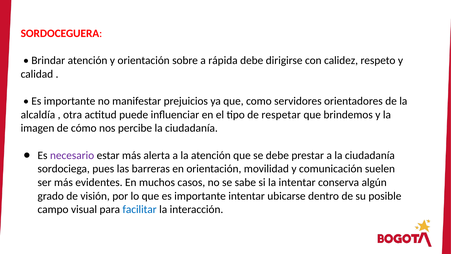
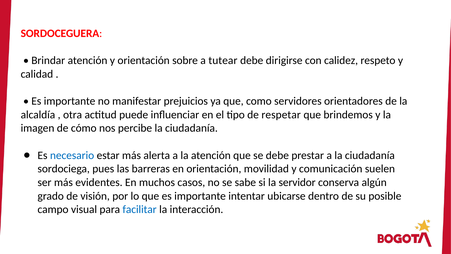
rápida: rápida -> tutear
necesario colour: purple -> blue
la intentar: intentar -> servidor
